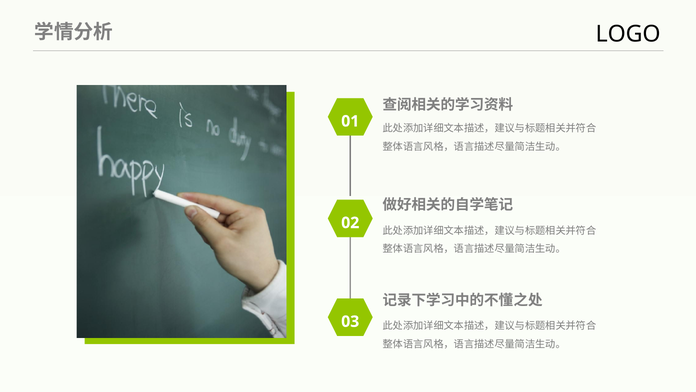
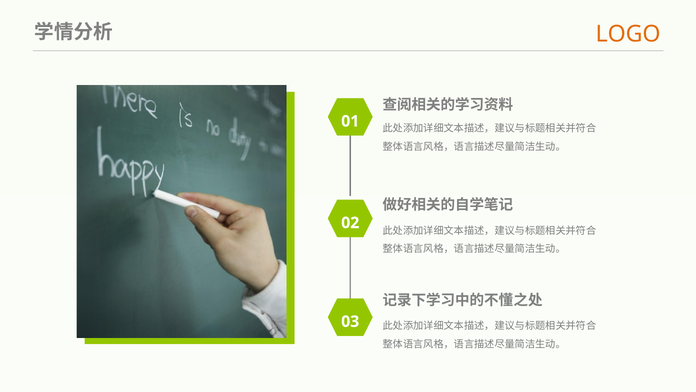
LOGO colour: black -> orange
